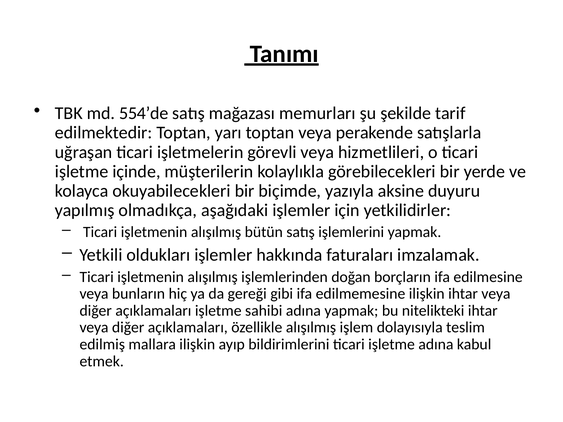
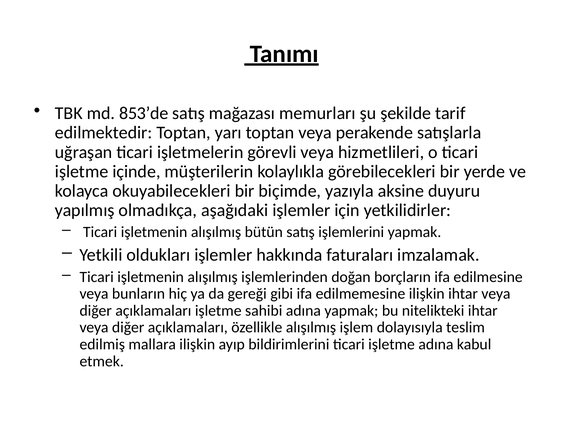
554’de: 554’de -> 853’de
